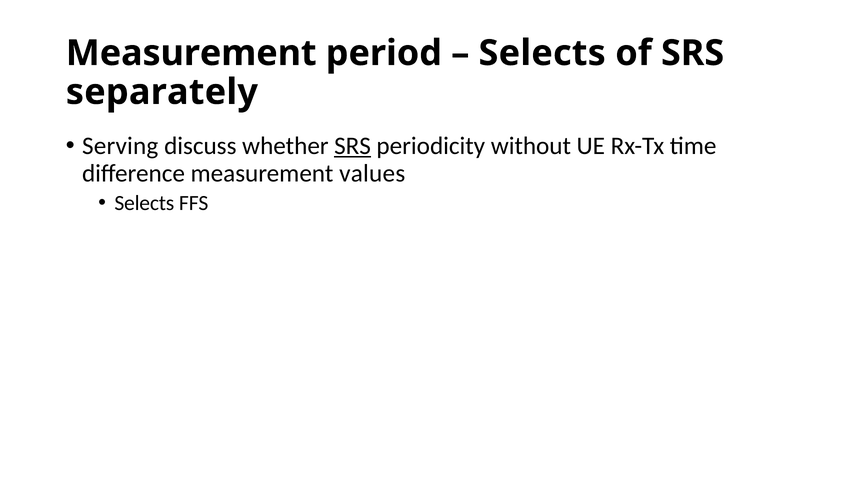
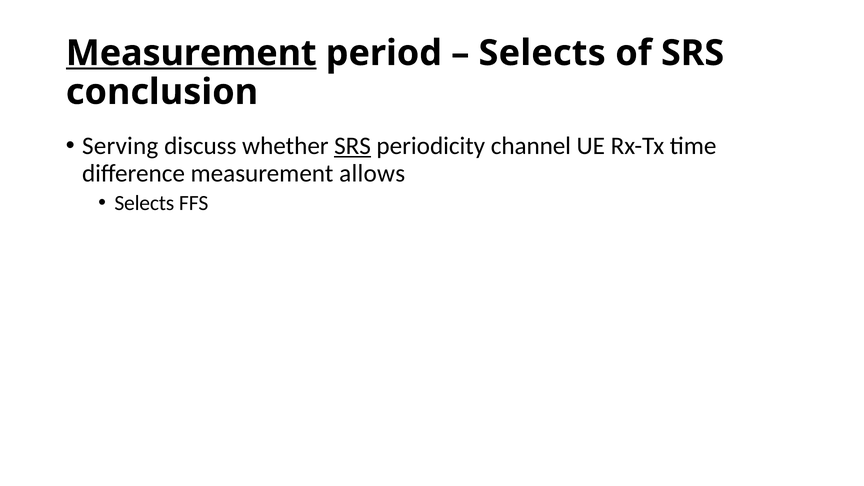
Measurement at (191, 53) underline: none -> present
separately: separately -> conclusion
without: without -> channel
values: values -> allows
